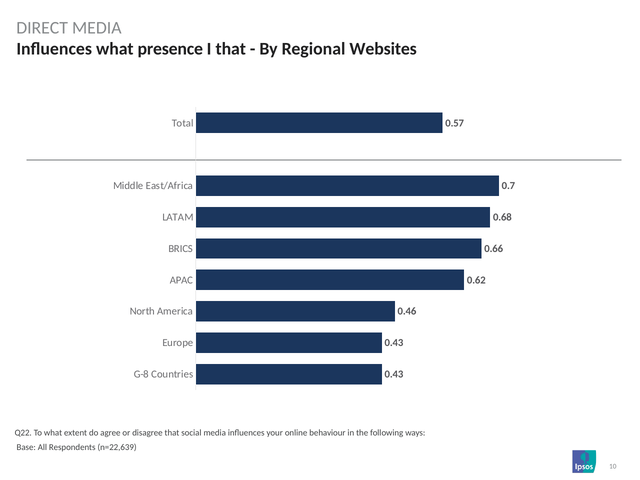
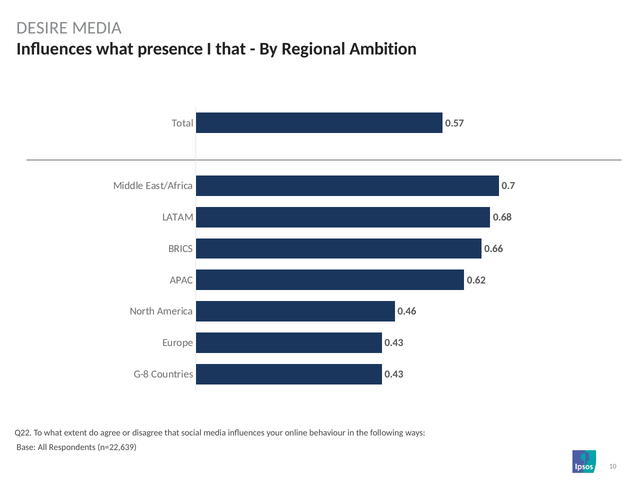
DIRECT: DIRECT -> DESIRE
Websites: Websites -> Ambition
